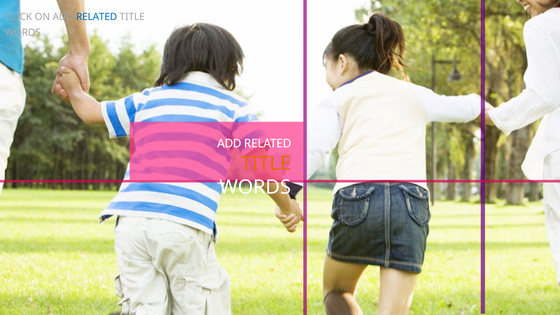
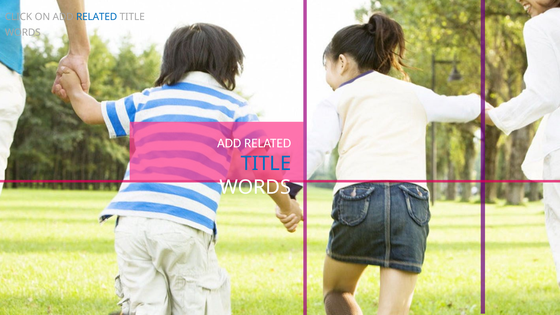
TITLE at (266, 163) colour: orange -> blue
